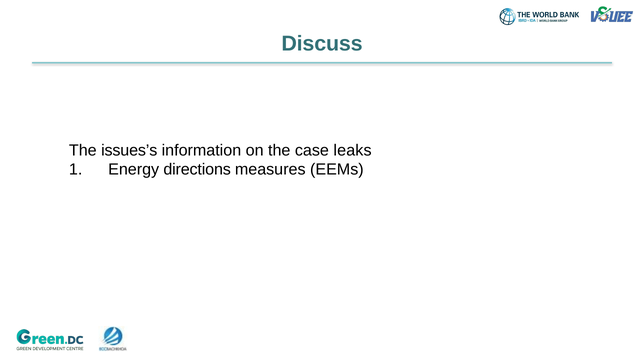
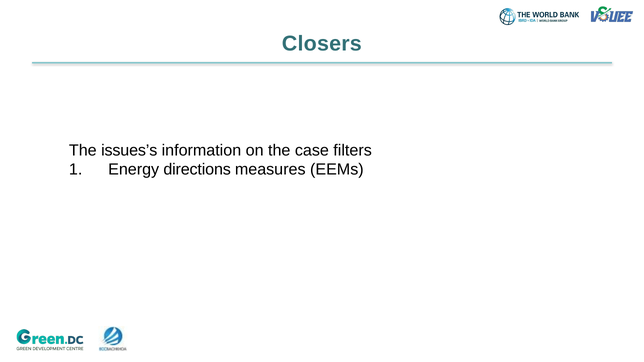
Discuss: Discuss -> Closers
leaks: leaks -> filters
